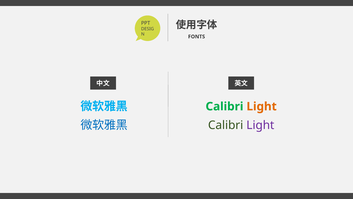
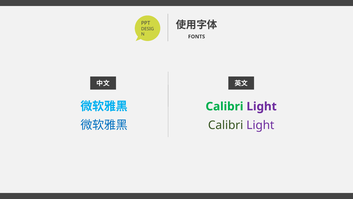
Light at (262, 106) colour: orange -> purple
